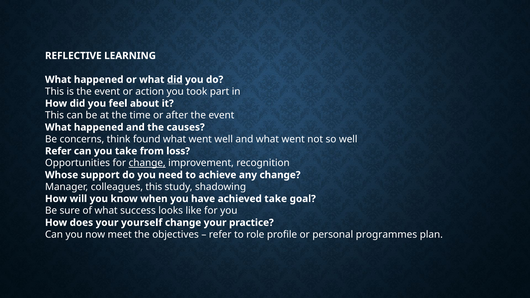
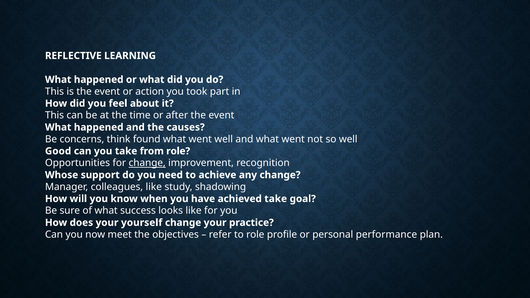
did at (175, 80) underline: present -> none
Refer at (58, 151): Refer -> Good
from loss: loss -> role
colleagues this: this -> like
programmes: programmes -> performance
